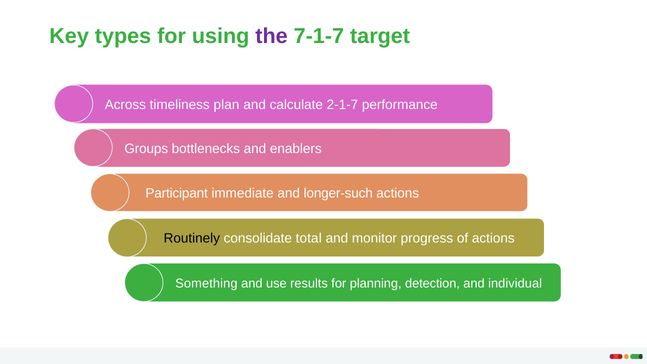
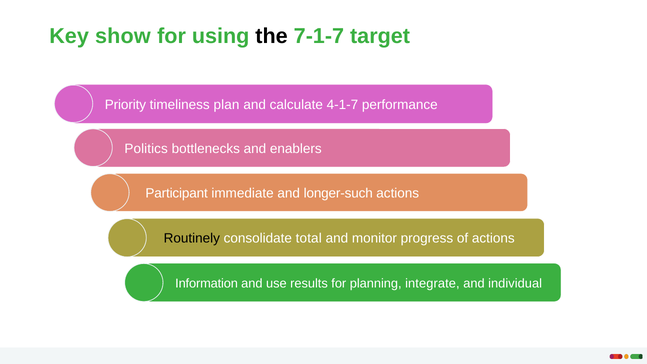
types: types -> show
the colour: purple -> black
Across: Across -> Priority
2-1-7: 2-1-7 -> 4-1-7
Groups: Groups -> Politics
Something: Something -> Information
detection: detection -> integrate
